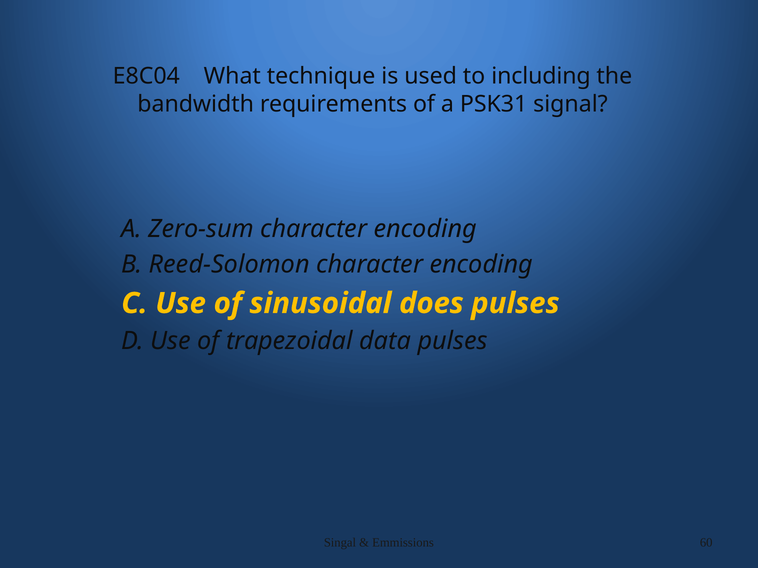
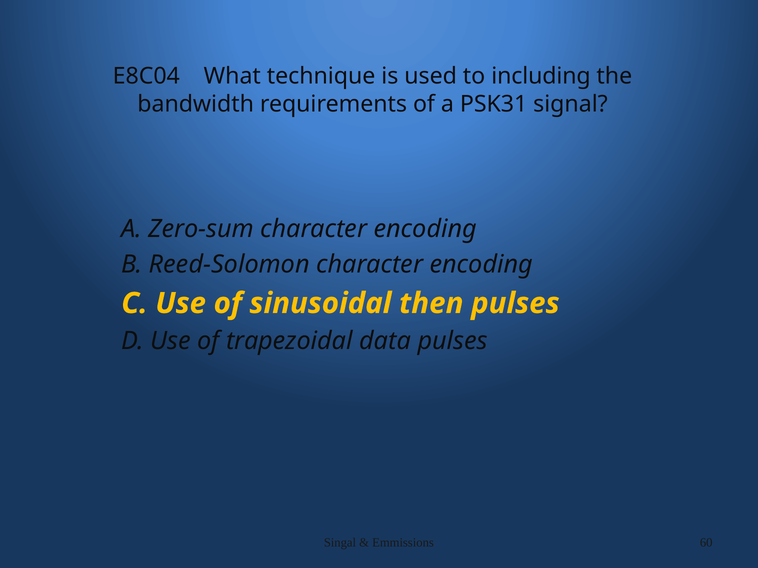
does: does -> then
